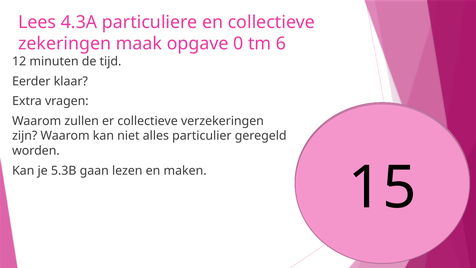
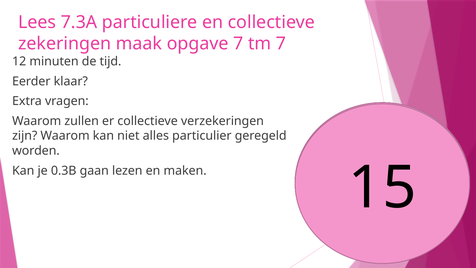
4.3A: 4.3A -> 7.3A
opgave 0: 0 -> 7
tm 6: 6 -> 7
5.3B: 5.3B -> 0.3B
